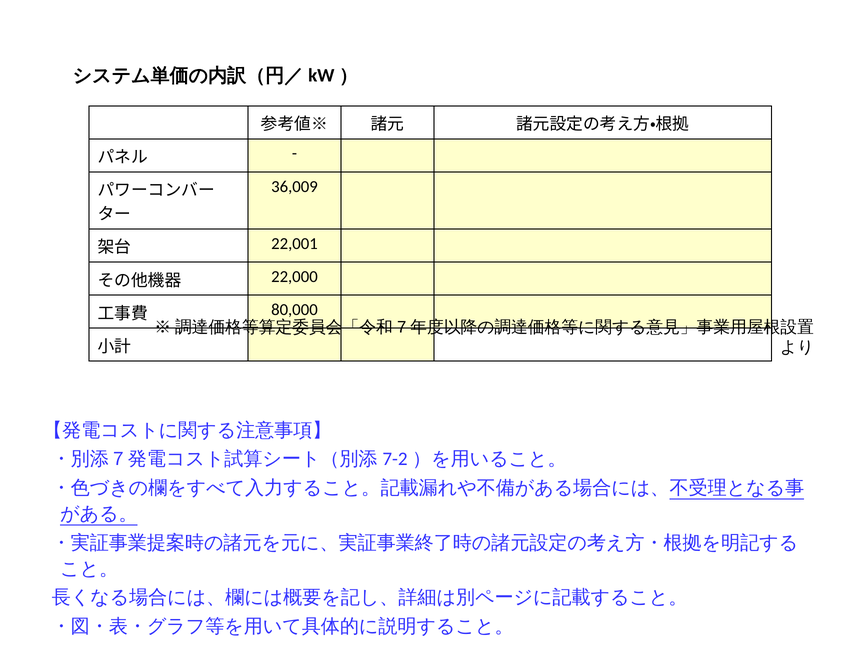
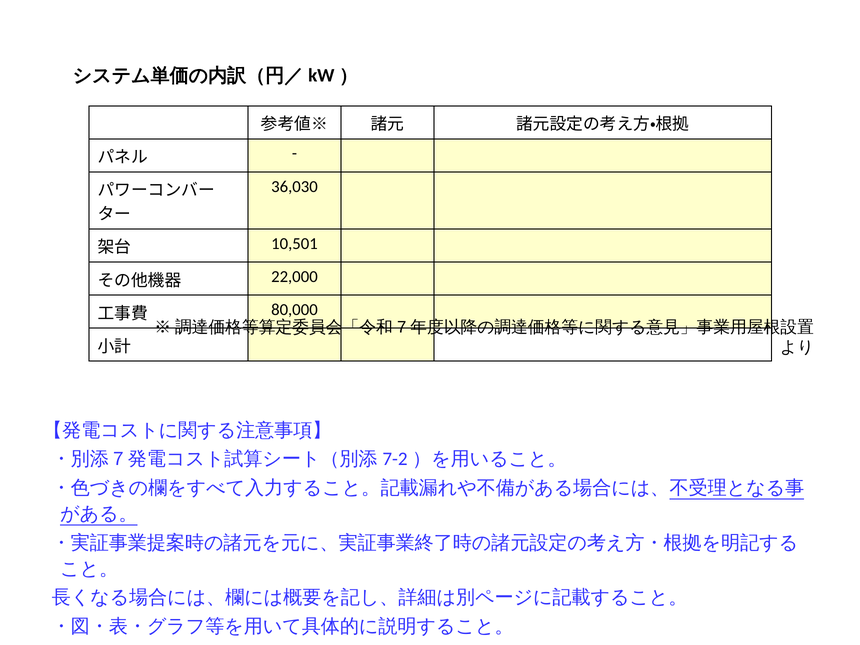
36,009: 36,009 -> 36,030
22,001: 22,001 -> 10,501
